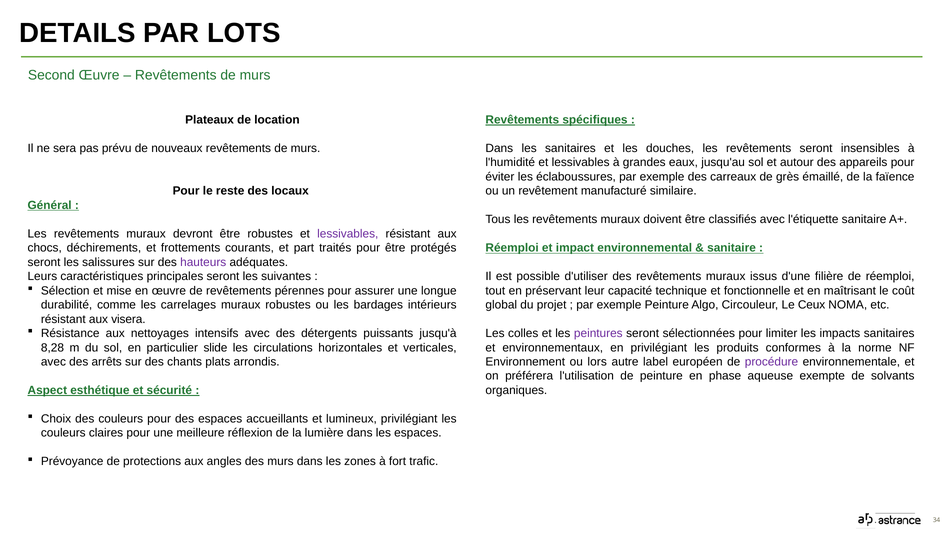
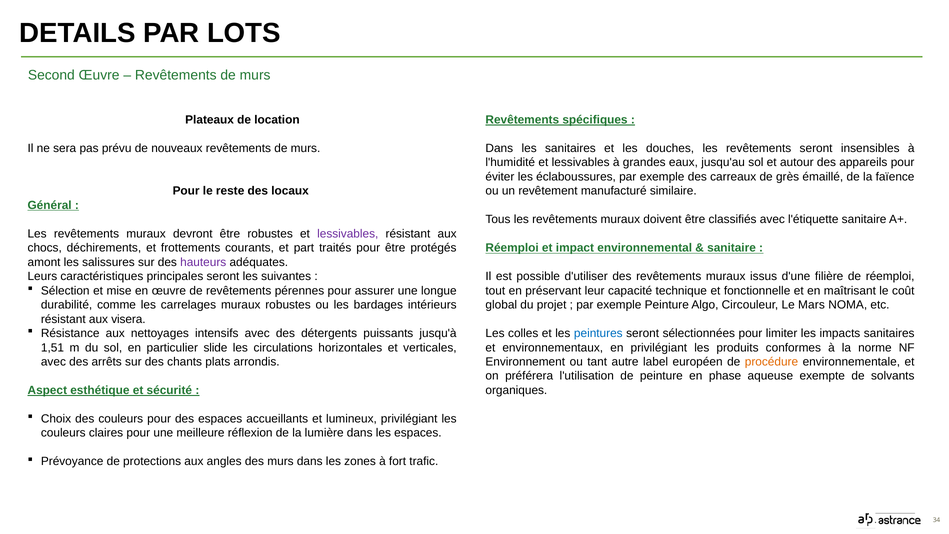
seront at (44, 262): seront -> amont
Ceux: Ceux -> Mars
peintures colour: purple -> blue
8,28: 8,28 -> 1,51
lors: lors -> tant
procédure colour: purple -> orange
